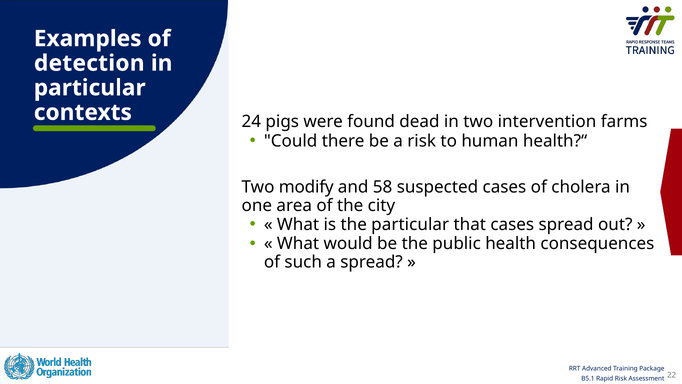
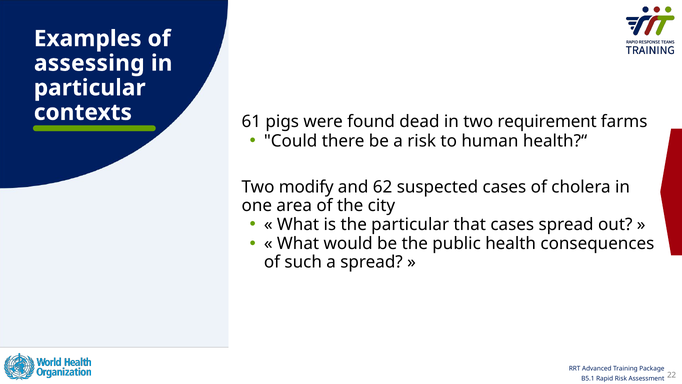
detection: detection -> assessing
24: 24 -> 61
intervention: intervention -> requirement
58: 58 -> 62
